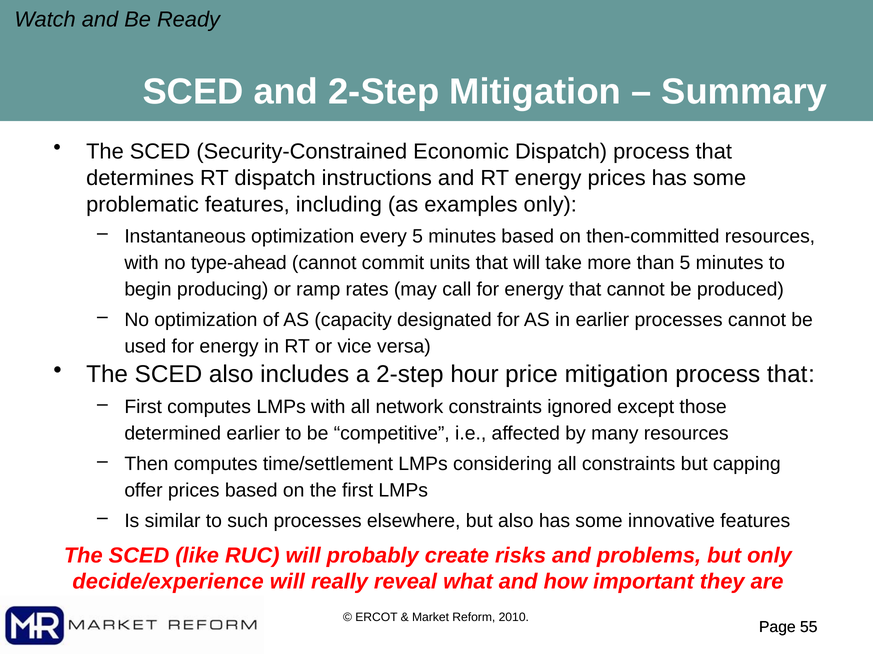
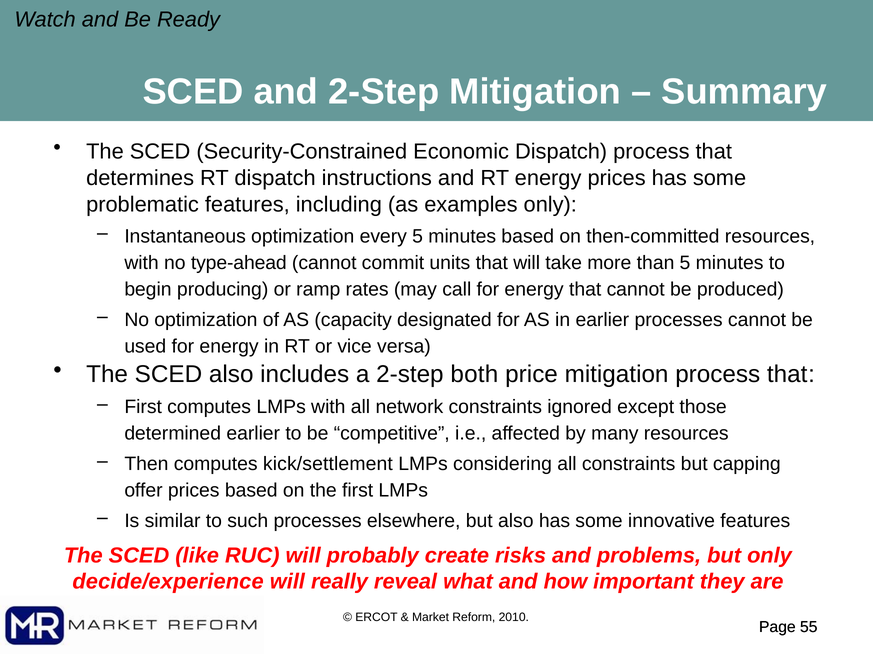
hour: hour -> both
time/settlement: time/settlement -> kick/settlement
